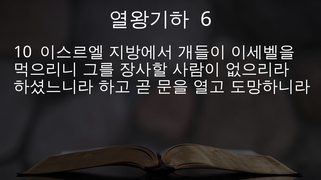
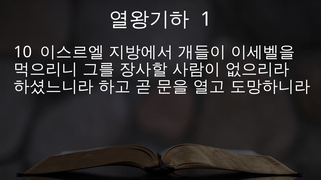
6: 6 -> 1
